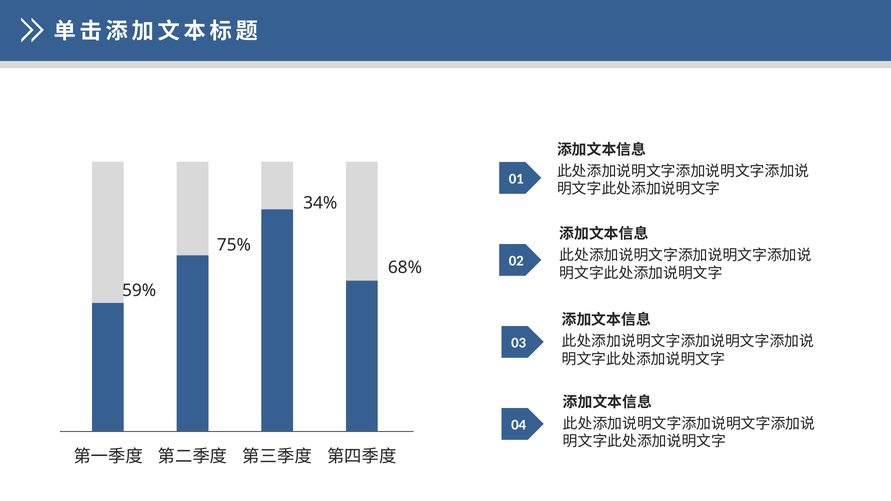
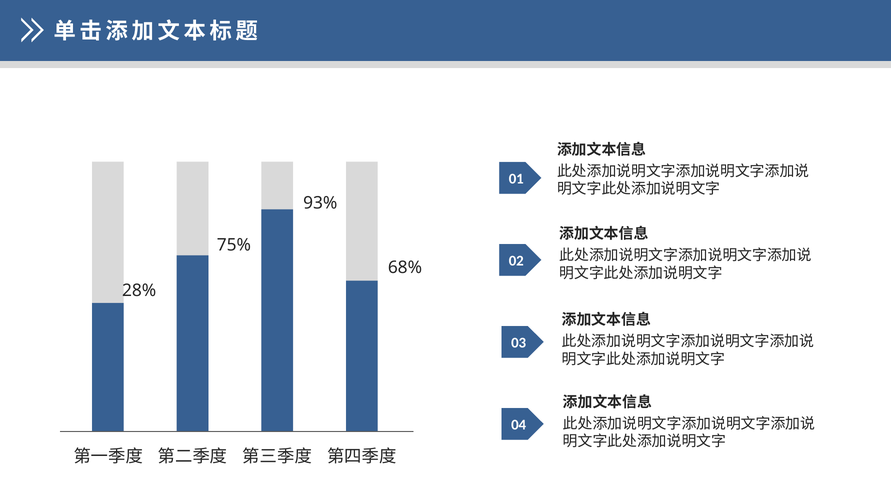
34%: 34% -> 93%
59%: 59% -> 28%
